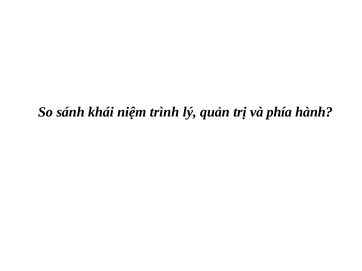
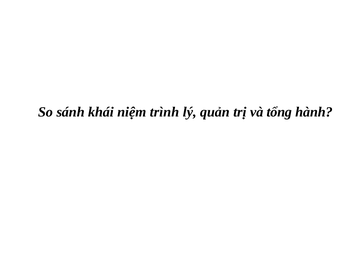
phía: phía -> tổng
